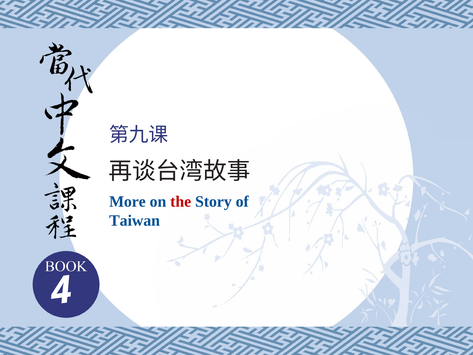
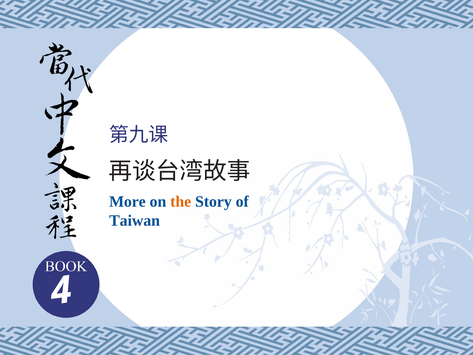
the colour: red -> orange
